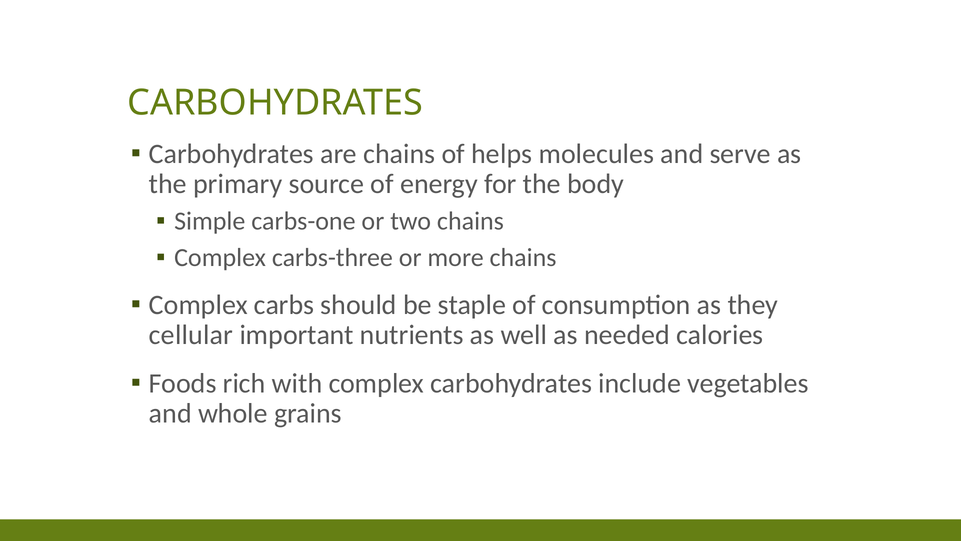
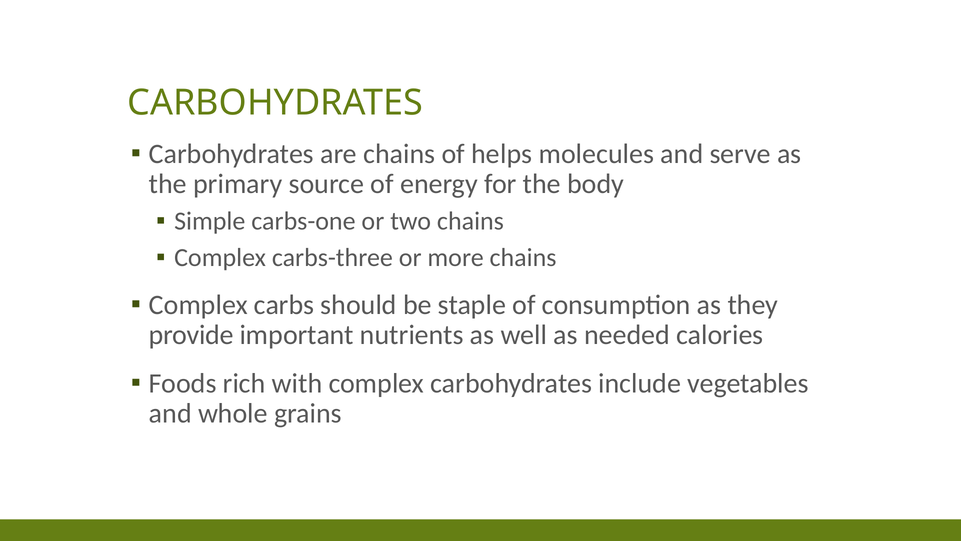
cellular: cellular -> provide
